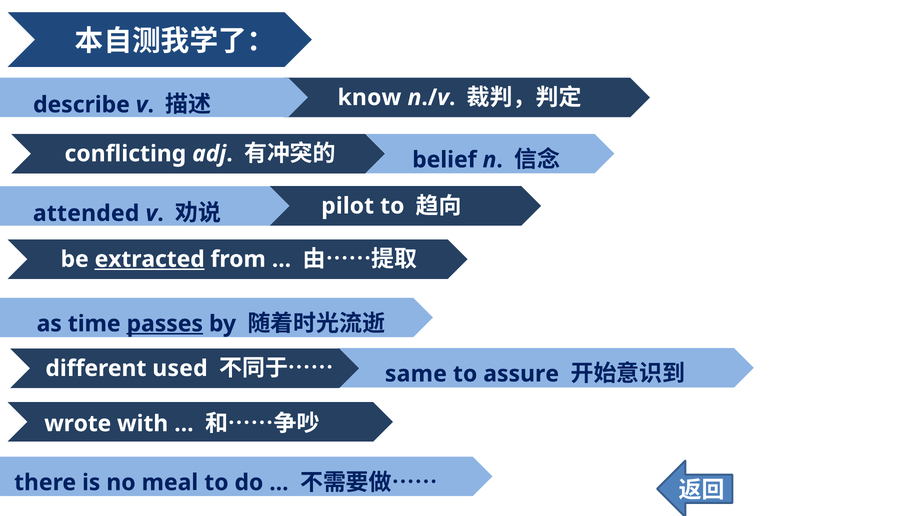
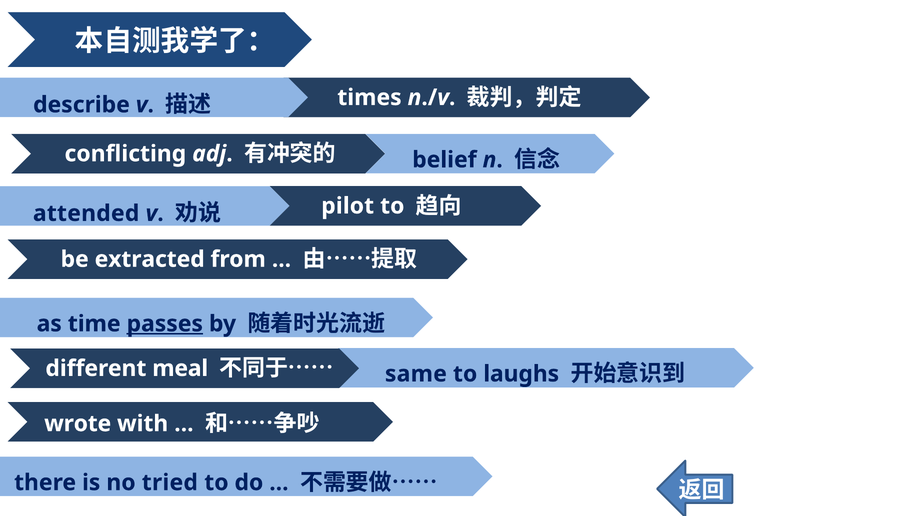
know: know -> times
extracted underline: present -> none
used: used -> meal
assure: assure -> laughs
meal: meal -> tried
